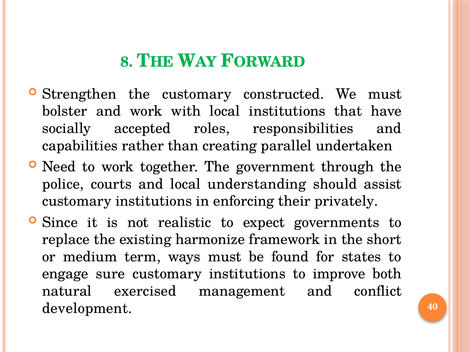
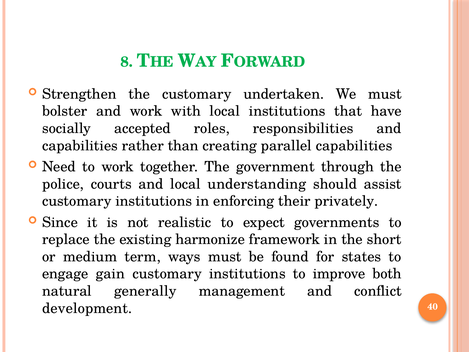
constructed: constructed -> undertaken
parallel undertaken: undertaken -> capabilities
sure: sure -> gain
exercised: exercised -> generally
